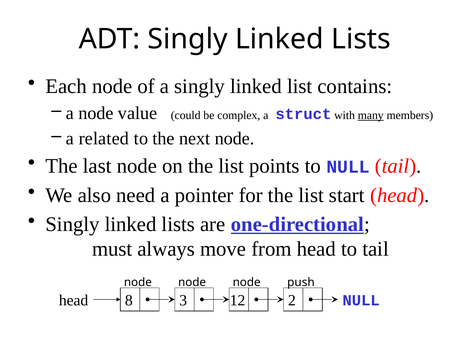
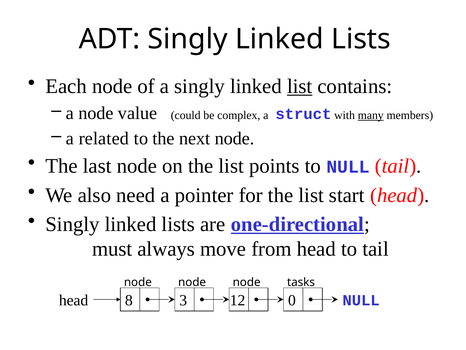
list at (300, 86) underline: none -> present
push: push -> tasks
2: 2 -> 0
